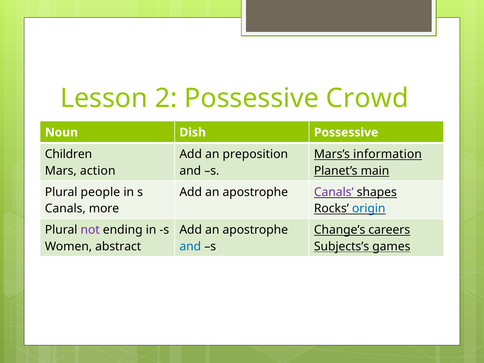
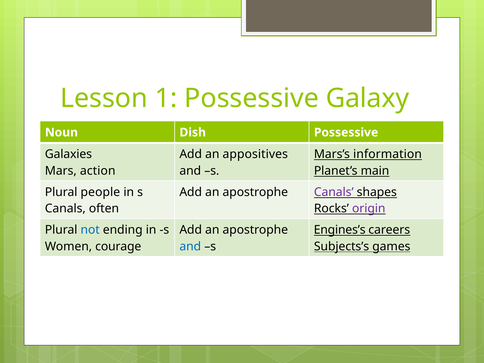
2: 2 -> 1
Crowd: Crowd -> Galaxy
Children: Children -> Galaxies
preposition: preposition -> appositives
more: more -> often
origin colour: blue -> purple
not colour: purple -> blue
Change’s: Change’s -> Engines’s
abstract: abstract -> courage
